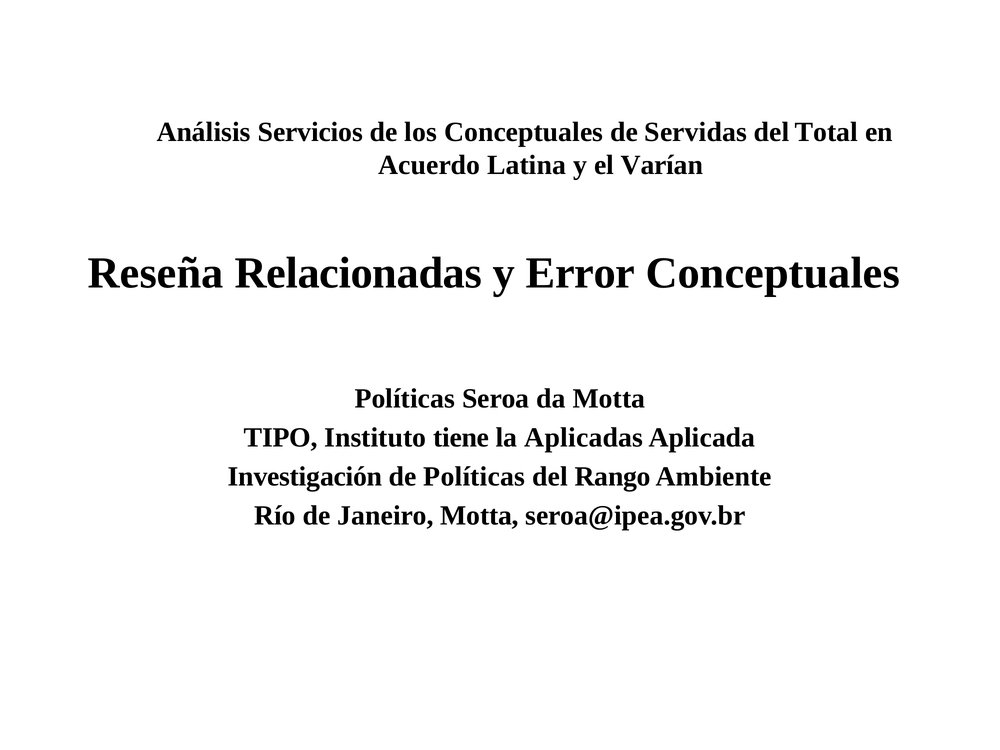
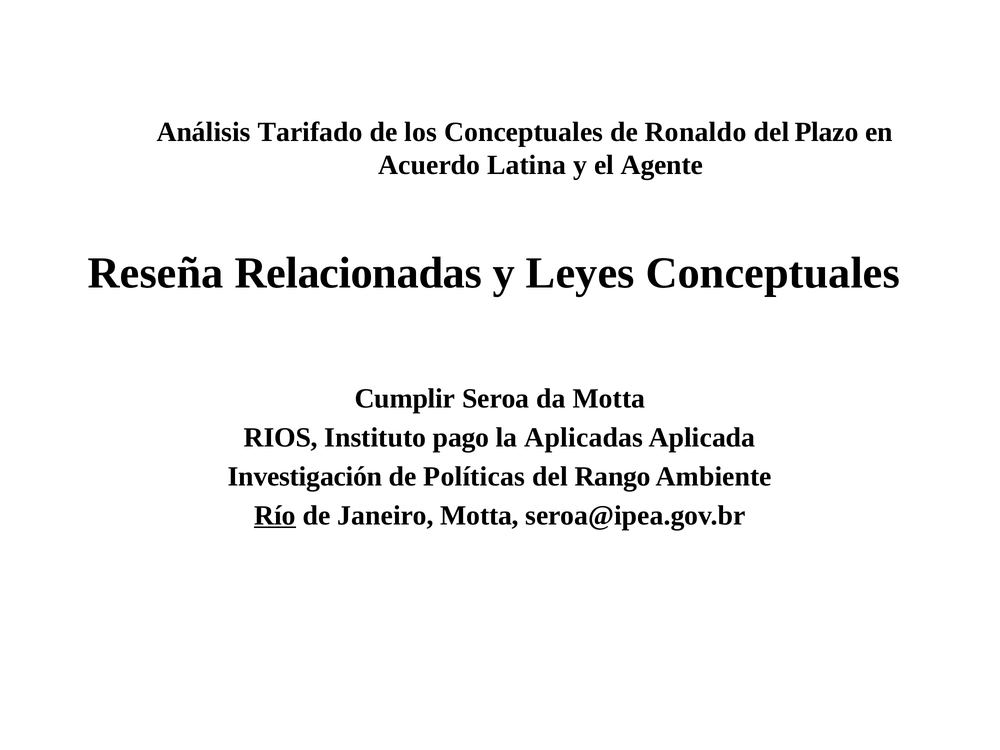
Servicios: Servicios -> Tarifado
Servidas: Servidas -> Ronaldo
Total: Total -> Plazo
Varían: Varían -> Agente
Error: Error -> Leyes
Políticas at (405, 399): Políticas -> Cumplir
TIPO: TIPO -> RIOS
tiene: tiene -> pago
Río underline: none -> present
